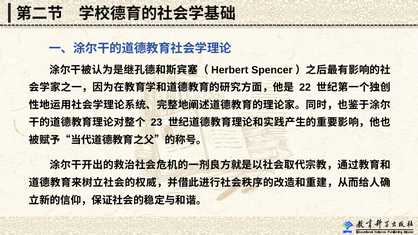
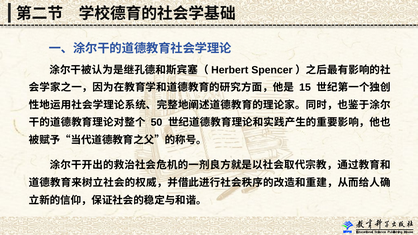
22: 22 -> 15
23: 23 -> 50
